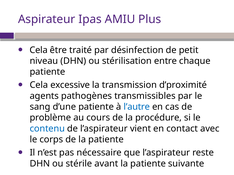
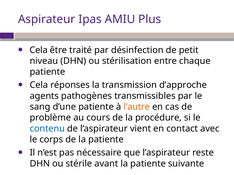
excessive: excessive -> réponses
d’proximité: d’proximité -> d’approche
l’autre colour: blue -> orange
